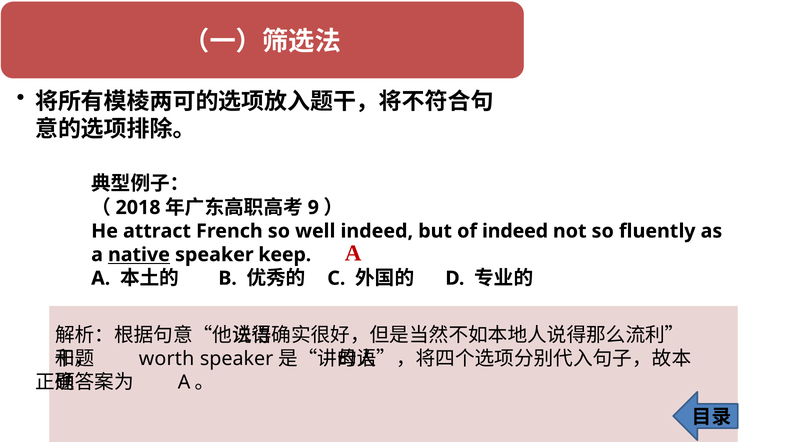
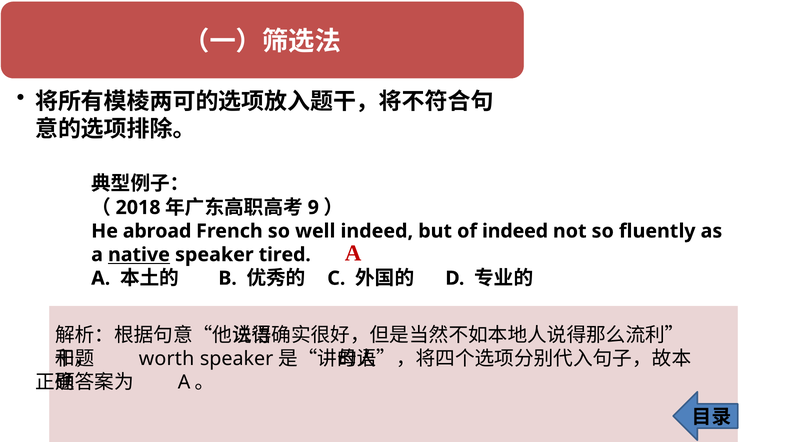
attract: attract -> abroad
keep: keep -> tired
